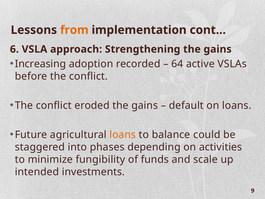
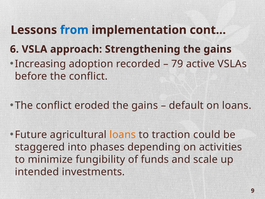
from colour: orange -> blue
64: 64 -> 79
balance: balance -> traction
